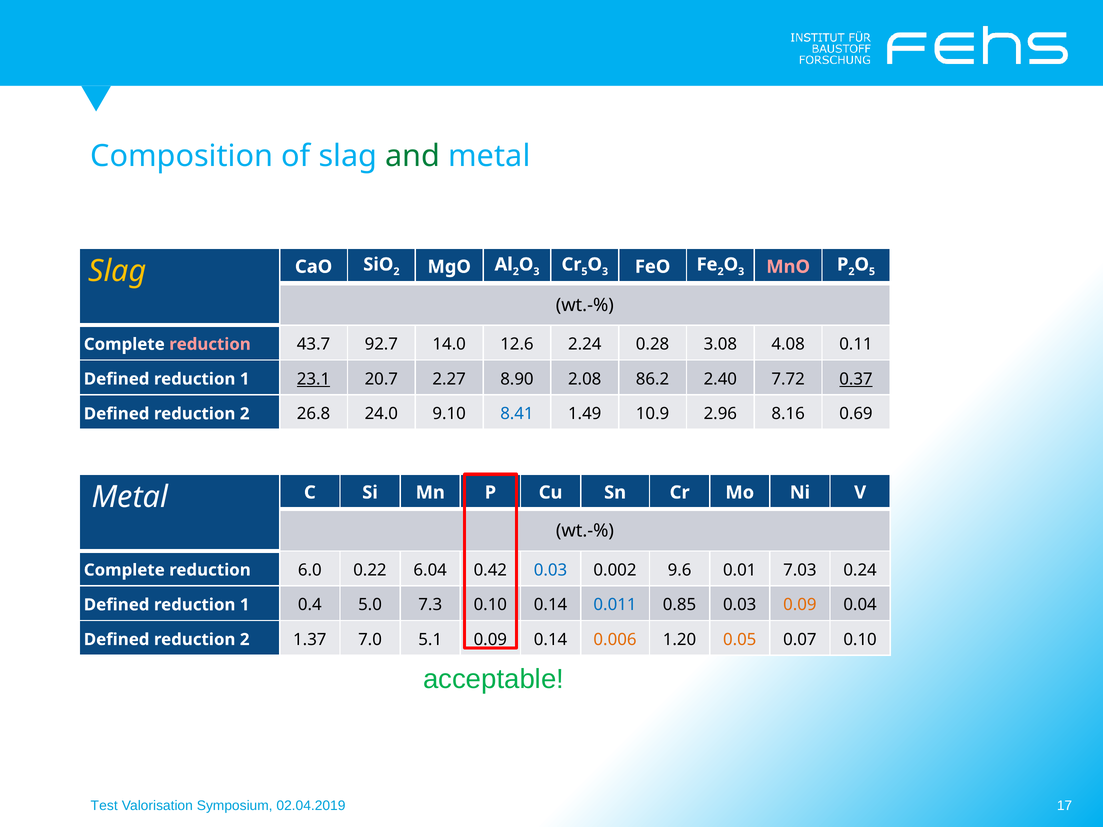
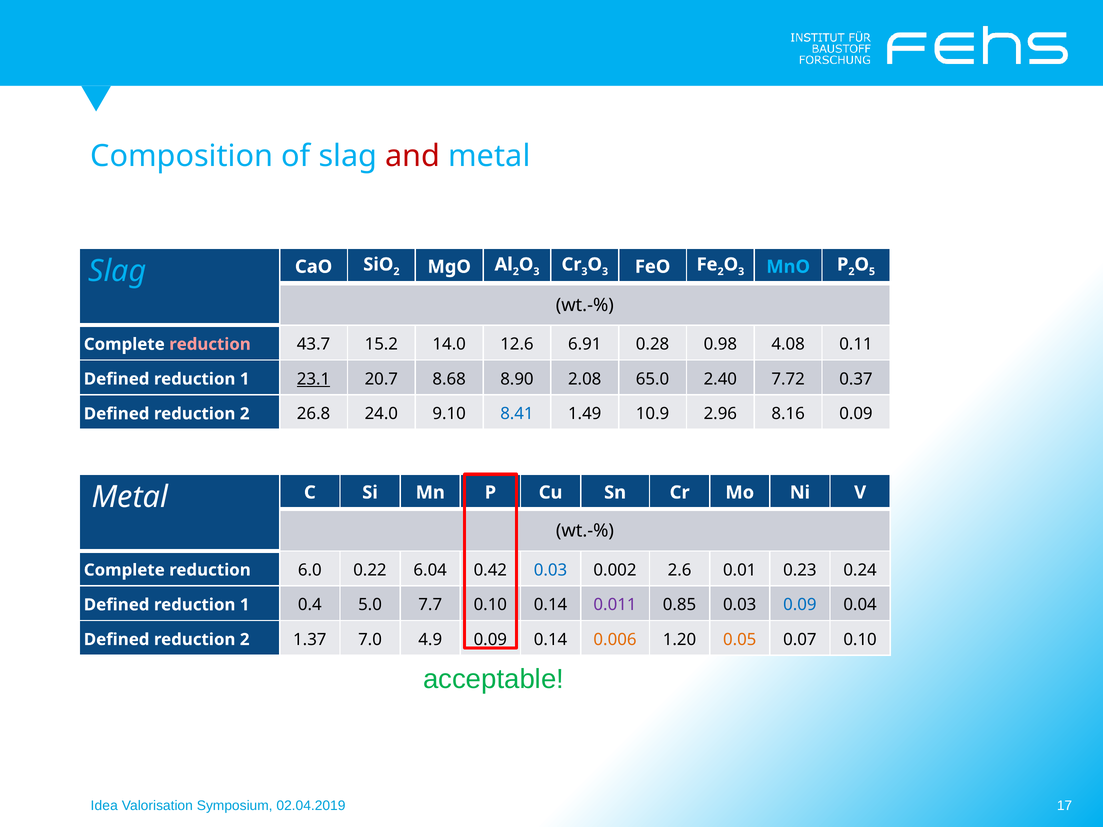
and colour: green -> red
Slag at (117, 271) colour: yellow -> light blue
Cr 5: 5 -> 3
MnO colour: pink -> light blue
92.7: 92.7 -> 15.2
2.24: 2.24 -> 6.91
3.08: 3.08 -> 0.98
2.27: 2.27 -> 8.68
86.2: 86.2 -> 65.0
0.37 underline: present -> none
8.16 0.69: 0.69 -> 0.09
9.6: 9.6 -> 2.6
7.03: 7.03 -> 0.23
7.3: 7.3 -> 7.7
0.011 colour: blue -> purple
0.09 at (800, 605) colour: orange -> blue
5.1: 5.1 -> 4.9
Test: Test -> Idea
